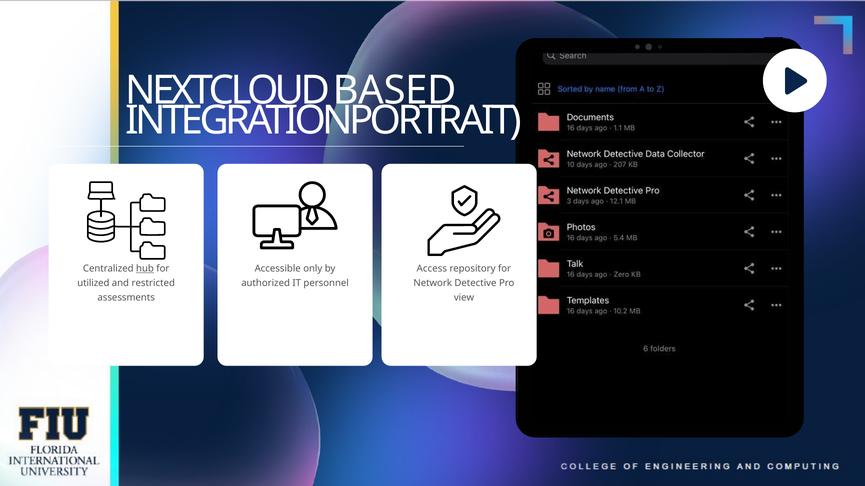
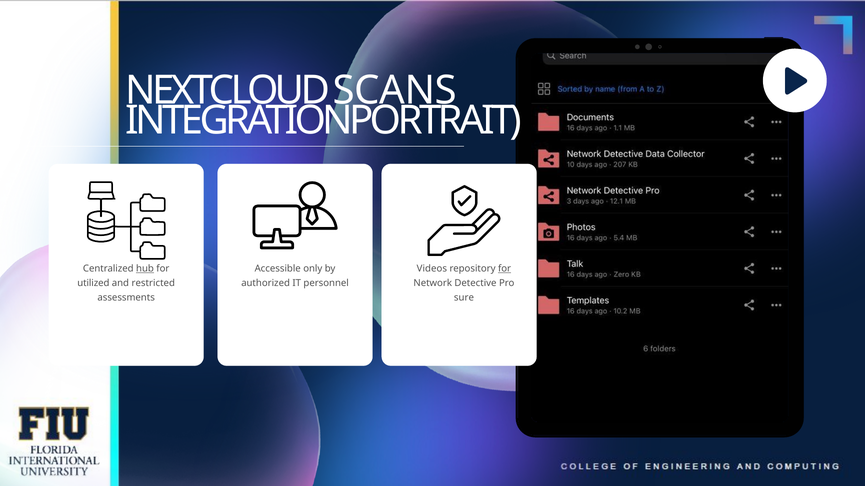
BASED: BASED -> SCANS
Access: Access -> Videos
for at (505, 269) underline: none -> present
view: view -> sure
